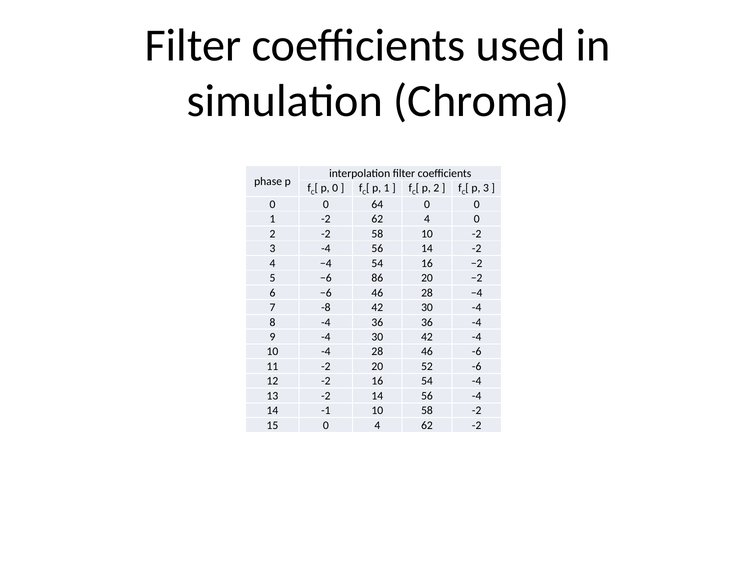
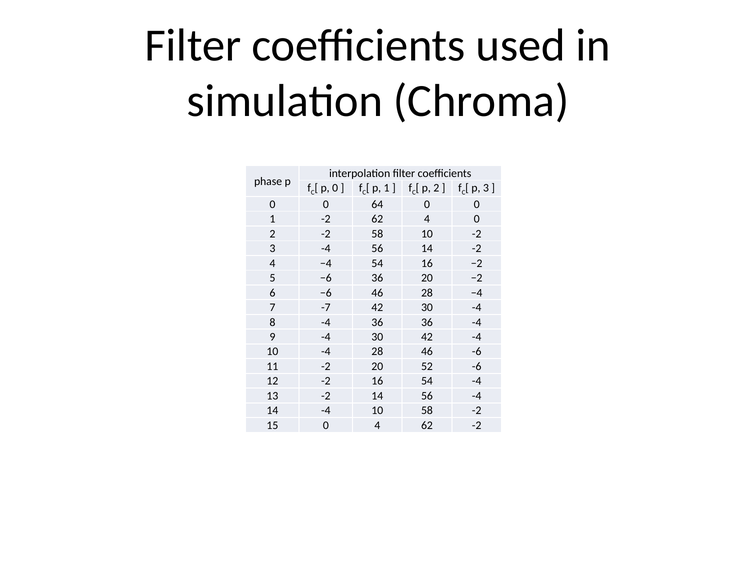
−6 86: 86 -> 36
-8: -8 -> -7
14 -1: -1 -> -4
